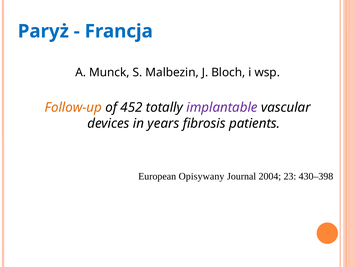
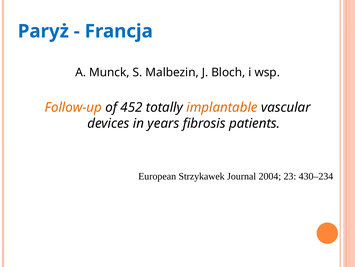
implantable colour: purple -> orange
Opisywany: Opisywany -> Strzykawek
430–398: 430–398 -> 430–234
